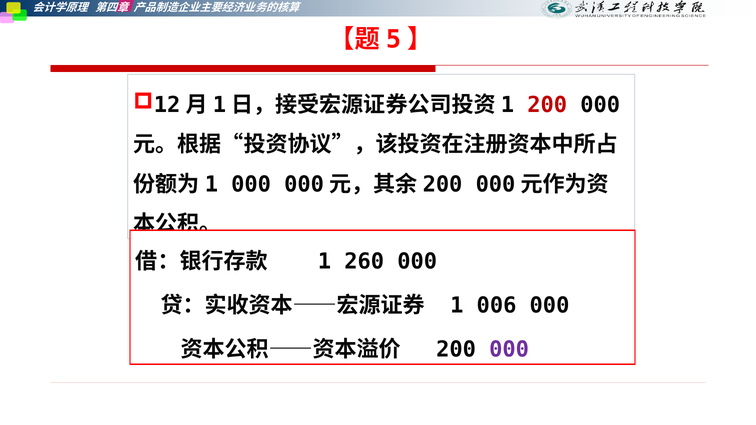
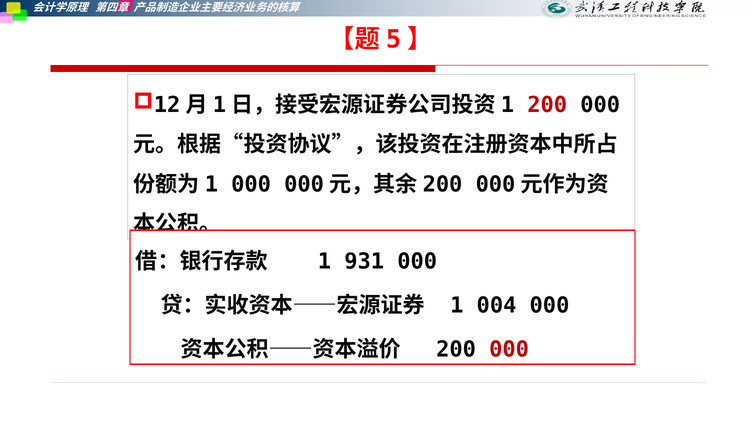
260: 260 -> 931
006: 006 -> 004
000 at (509, 350) colour: purple -> red
